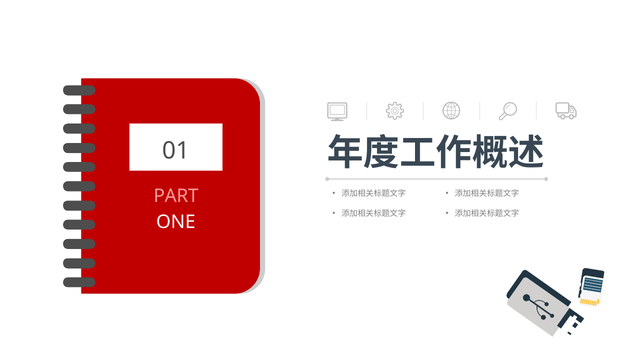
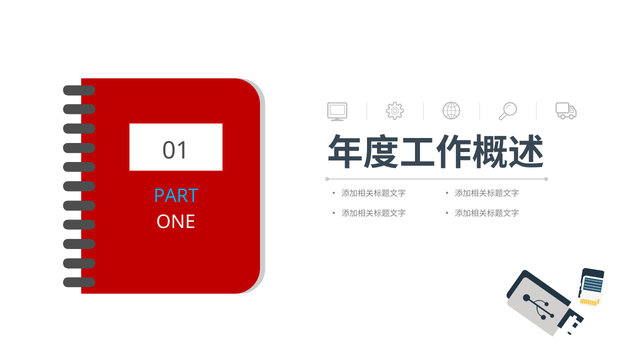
PART colour: pink -> light blue
